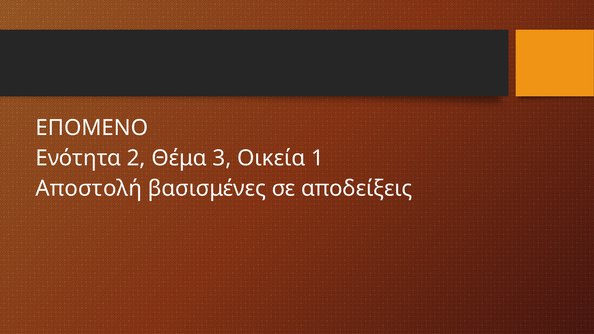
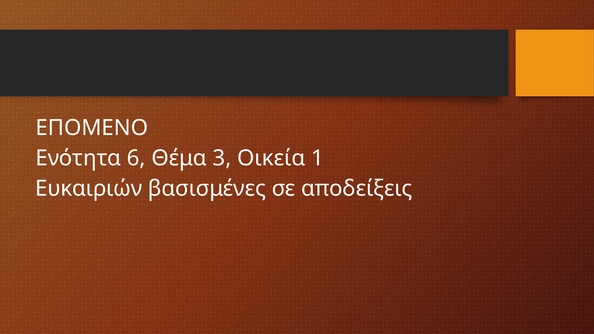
2: 2 -> 6
Αποστολή: Αποστολή -> Ευκαιριών
